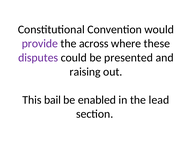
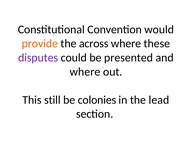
provide colour: purple -> orange
raising at (85, 72): raising -> where
bail: bail -> still
enabled: enabled -> colonies
